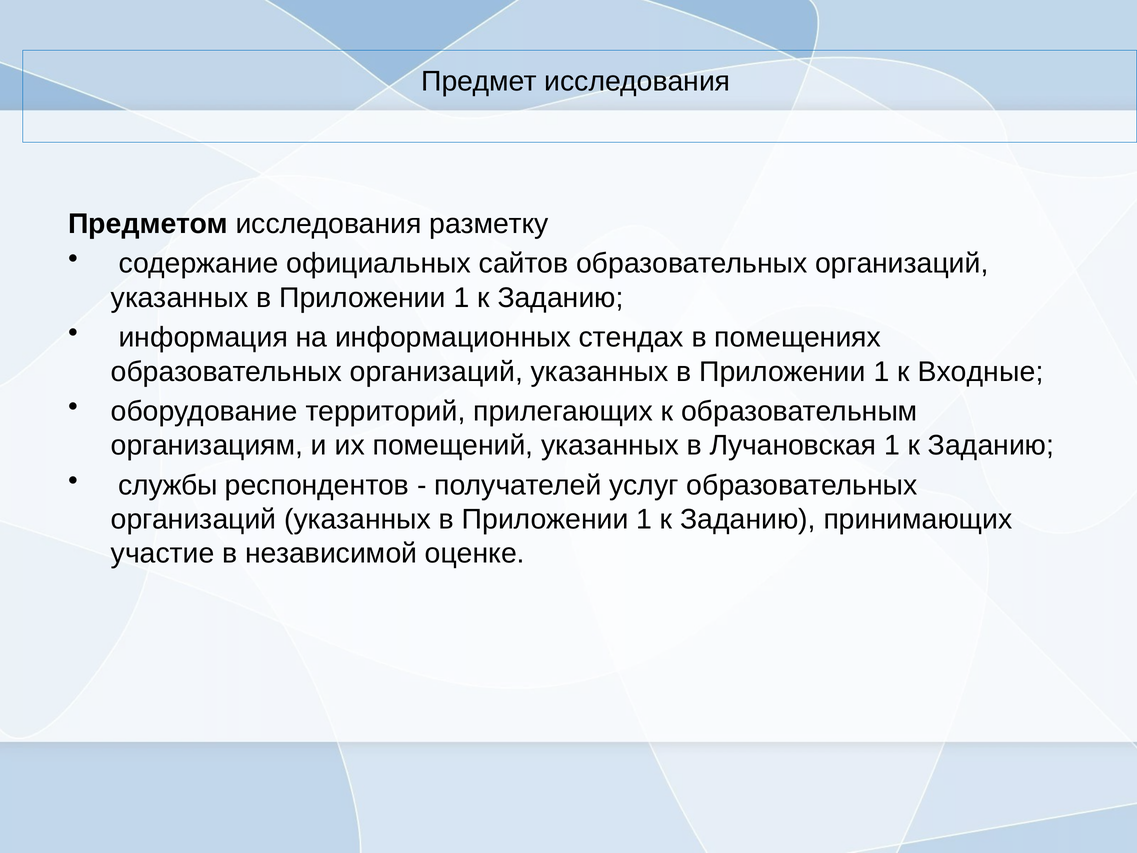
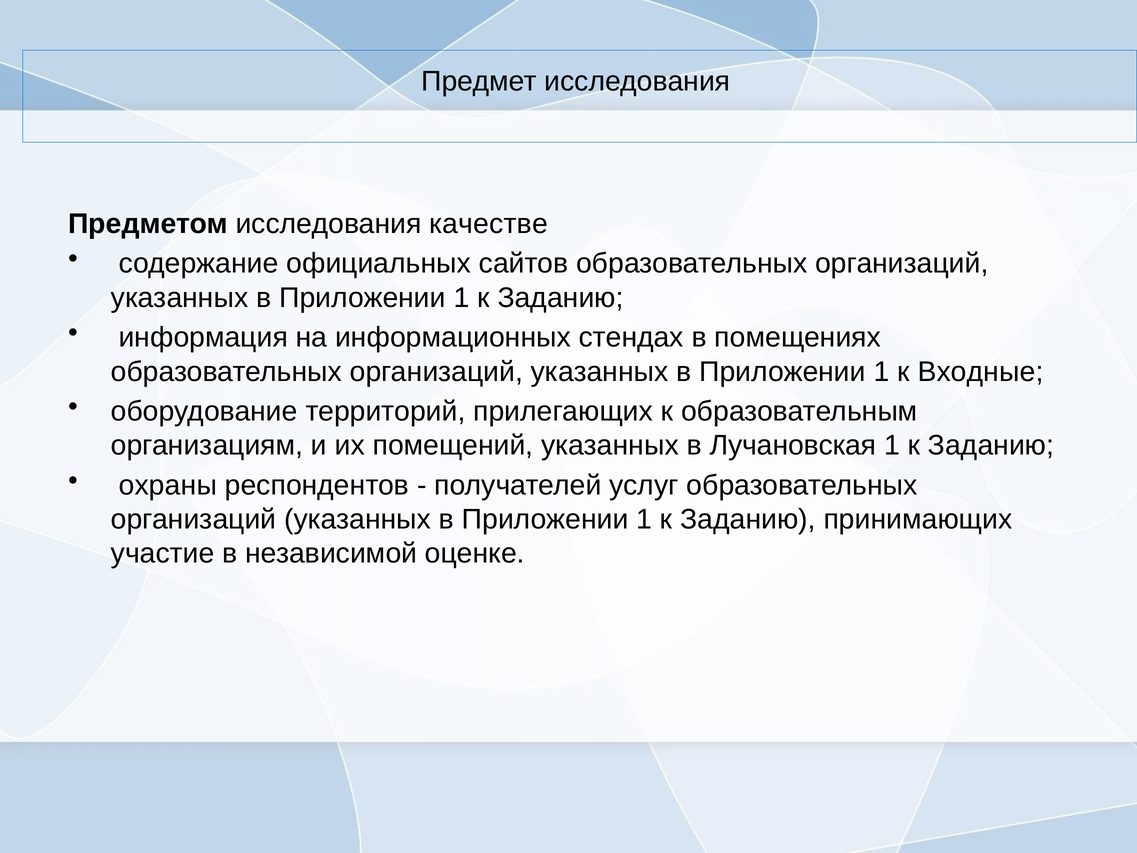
разметку: разметку -> качестве
службы: службы -> охраны
